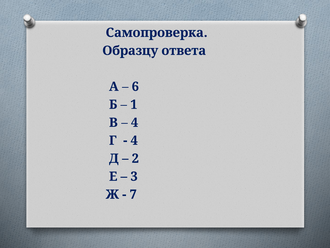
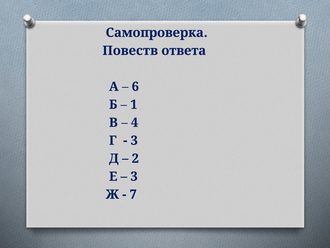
Образцу: Образцу -> Повеств
4 at (134, 140): 4 -> 3
